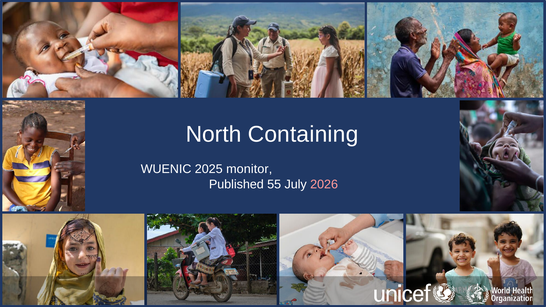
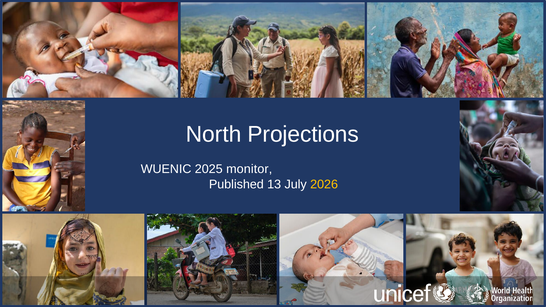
Containing: Containing -> Projections
55: 55 -> 13
2026 colour: pink -> yellow
